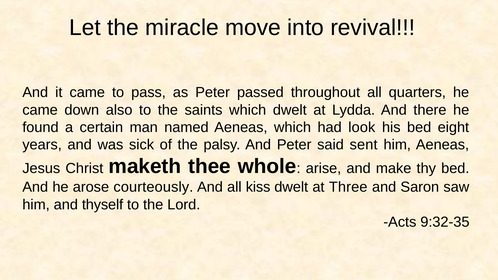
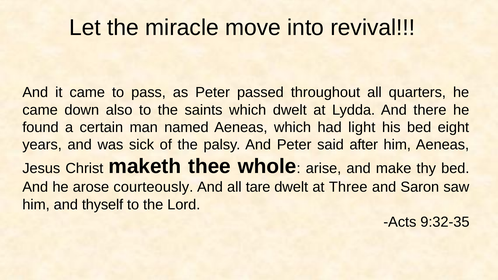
look: look -> light
sent: sent -> after
kiss: kiss -> tare
